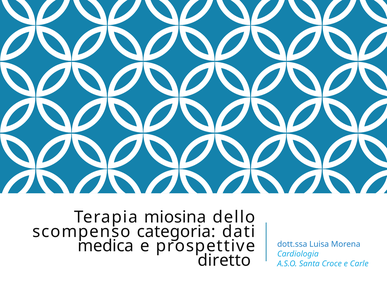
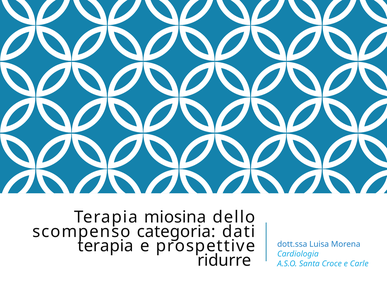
medica at (106, 246): medica -> terapia
diretto: diretto -> ridurre
